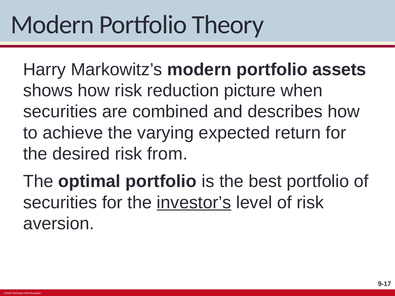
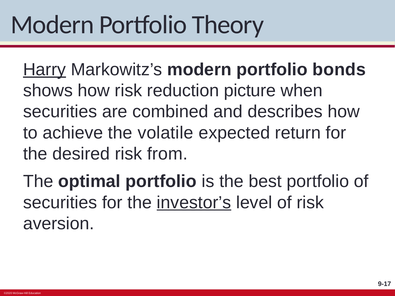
Harry underline: none -> present
assets: assets -> bonds
varying: varying -> volatile
